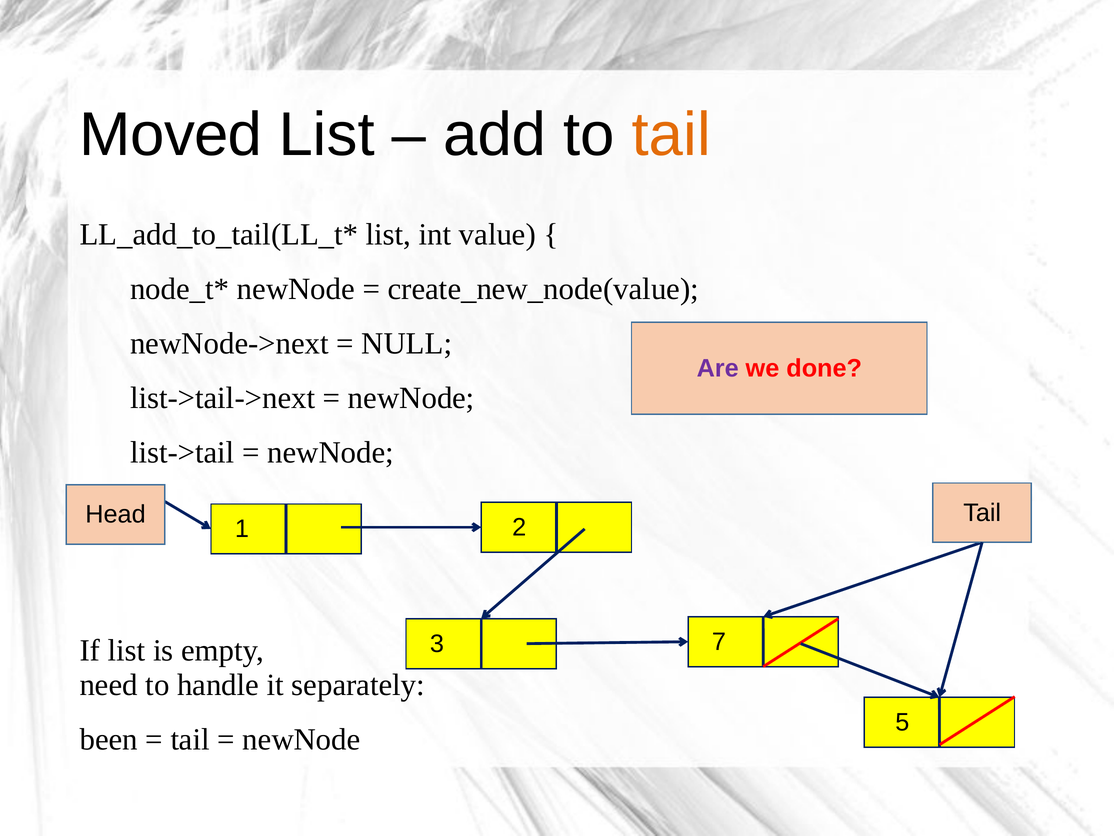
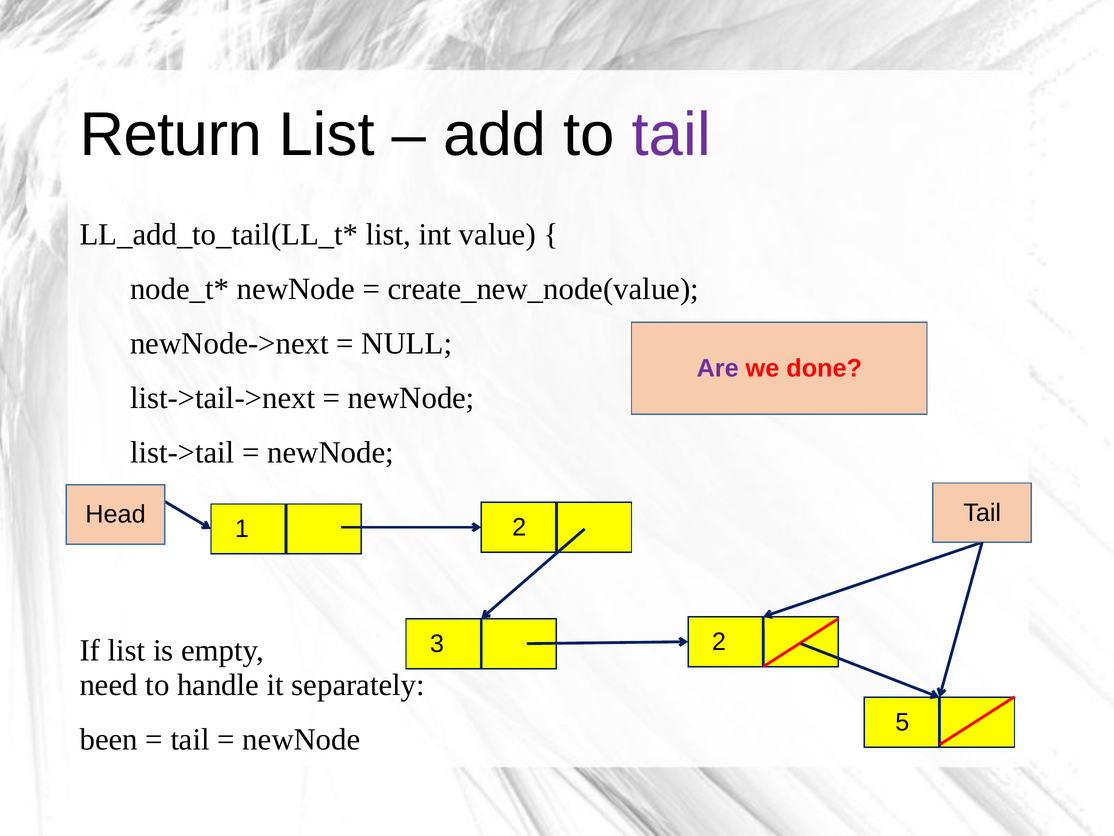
Moved: Moved -> Return
tail at (671, 135) colour: orange -> purple
3 7: 7 -> 2
